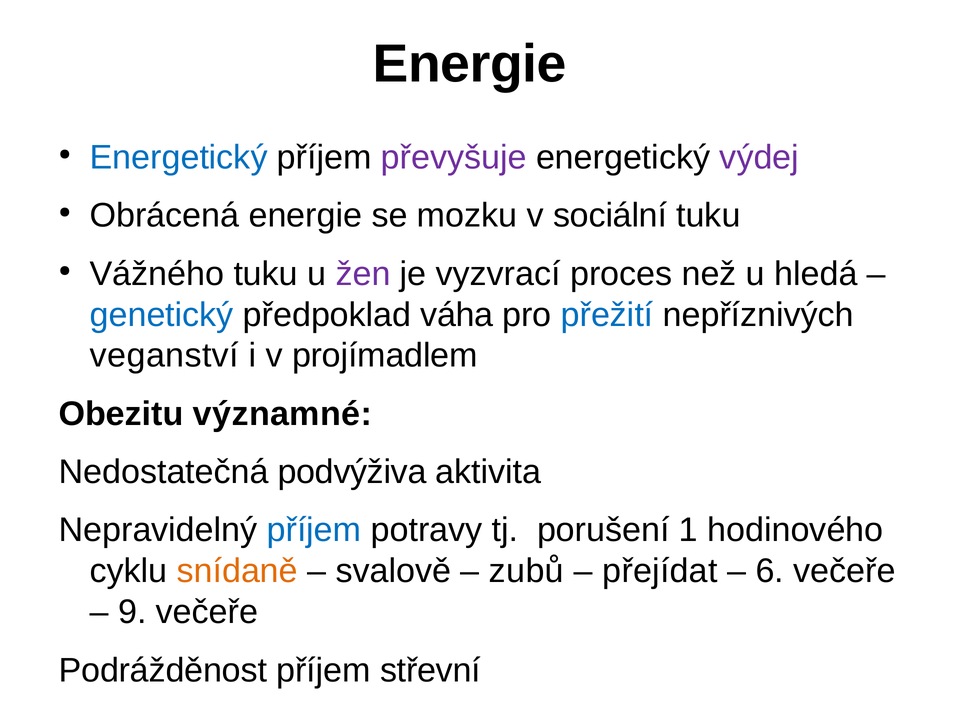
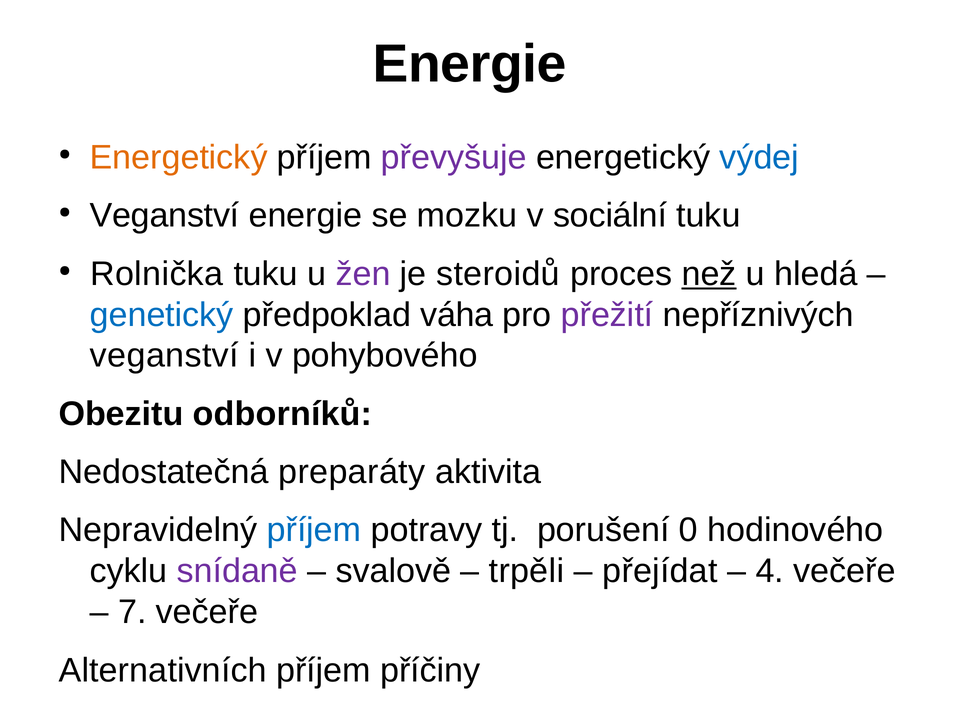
Energetický at (179, 158) colour: blue -> orange
výdej colour: purple -> blue
Obrácená at (165, 216): Obrácená -> Veganství
Vážného: Vážného -> Rolnička
vyzvrací: vyzvrací -> steroidů
než underline: none -> present
přežití colour: blue -> purple
projímadlem: projímadlem -> pohybového
významné: významné -> odborníků
podvýživa: podvýživa -> preparáty
1: 1 -> 0
snídaně colour: orange -> purple
zubů: zubů -> trpěli
6: 6 -> 4
9: 9 -> 7
Podrážděnost: Podrážděnost -> Alternativních
střevní: střevní -> příčiny
